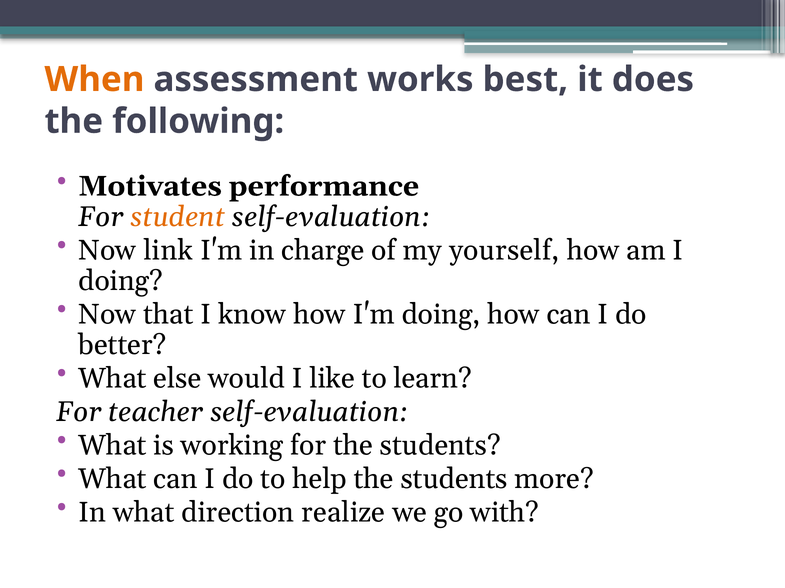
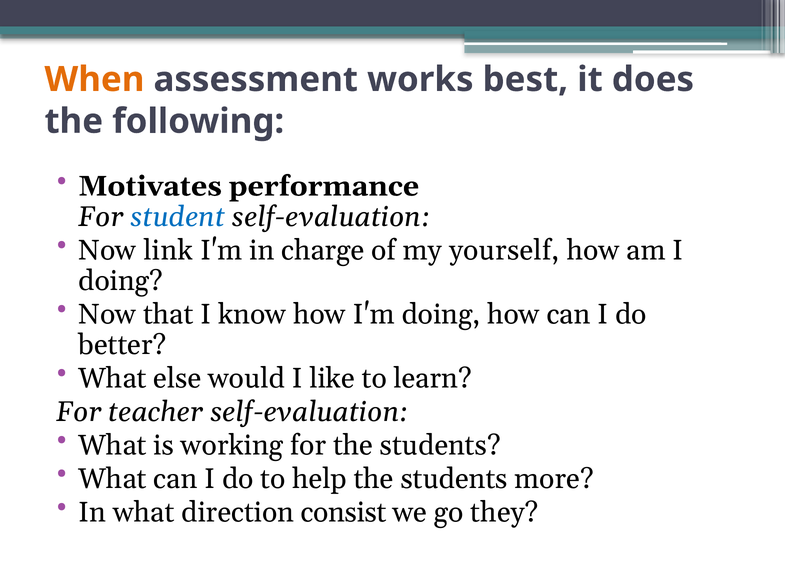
student colour: orange -> blue
realize: realize -> consist
with: with -> they
